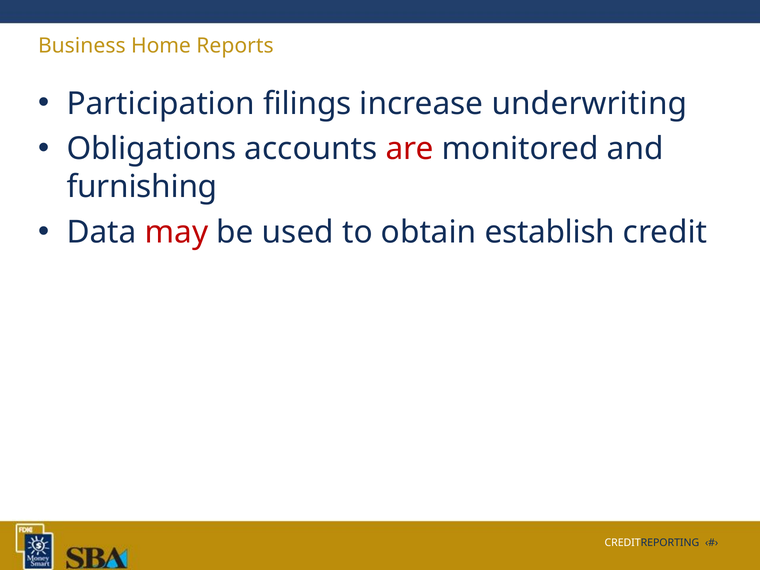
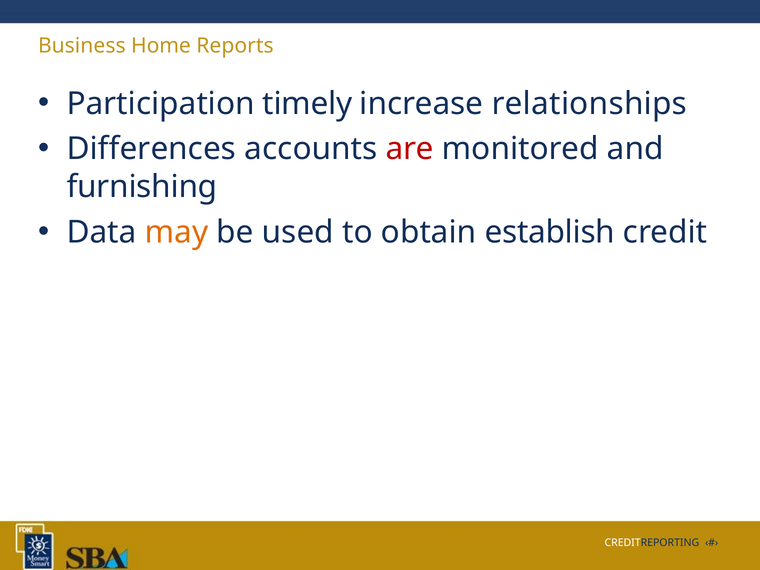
filings: filings -> timely
underwriting: underwriting -> relationships
Obligations: Obligations -> Differences
may colour: red -> orange
